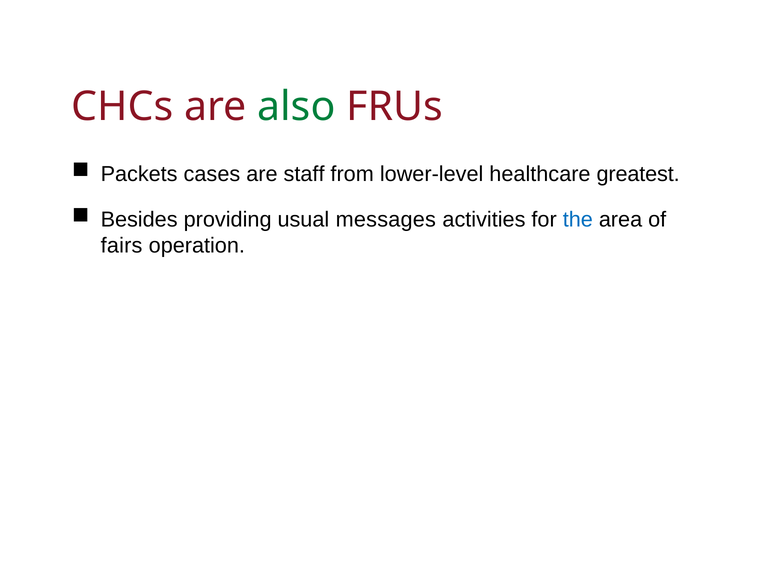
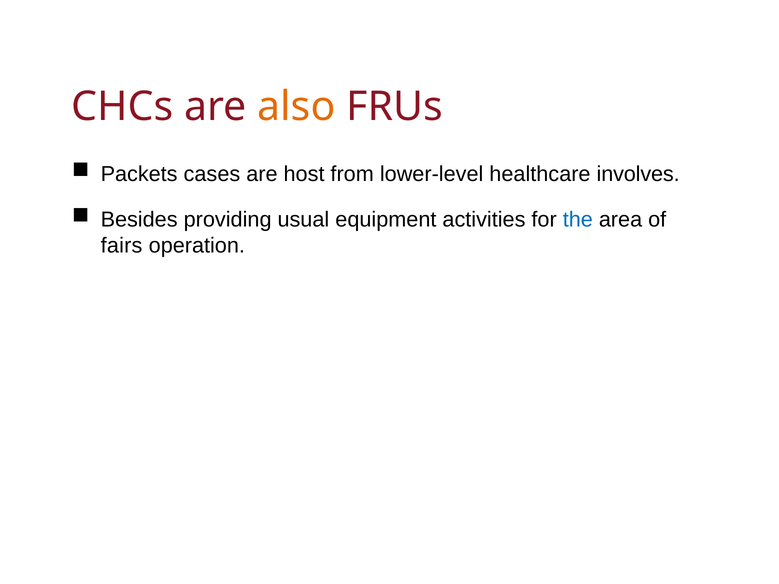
also colour: green -> orange
staff: staff -> host
greatest: greatest -> involves
messages: messages -> equipment
